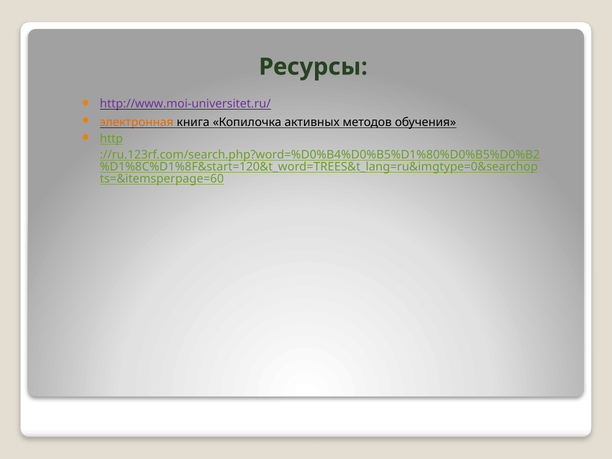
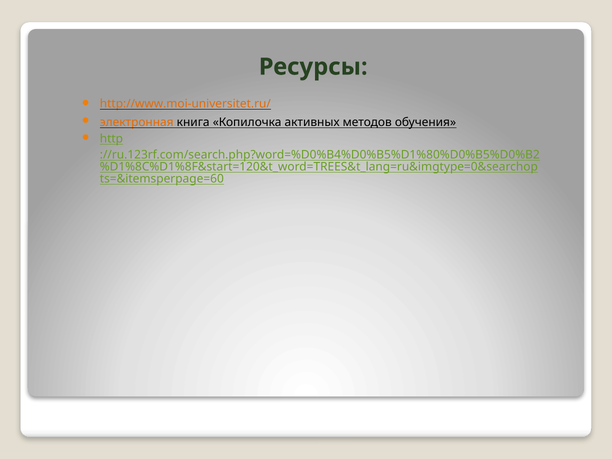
http://www.moi-universitet.ru/ colour: purple -> orange
